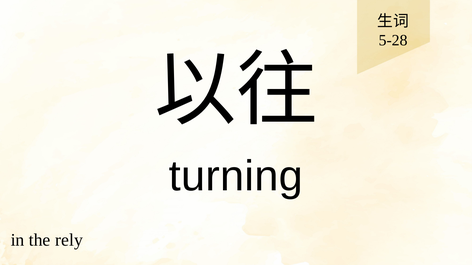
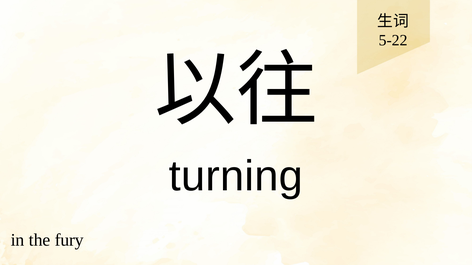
5-28: 5-28 -> 5-22
rely: rely -> fury
